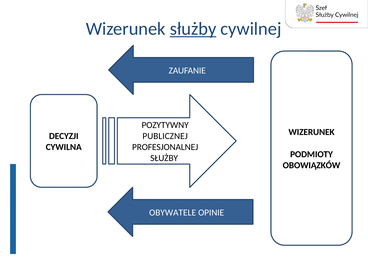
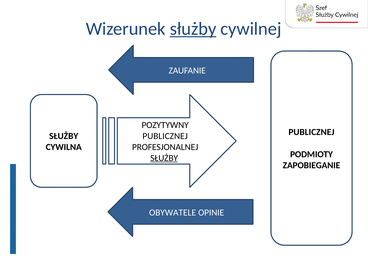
WIZERUNEK at (312, 132): WIZERUNEK -> PUBLICZNEJ
DECYZJI at (64, 136): DECYZJI -> SŁUŻBY
SŁUŻBY at (164, 158) underline: none -> present
OBOWIĄZKÓW: OBOWIĄZKÓW -> ZAPOBIEGANIE
